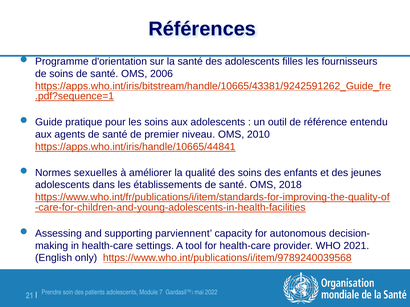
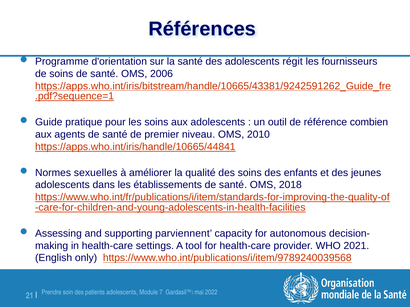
filles: filles -> régit
entendu: entendu -> combien
